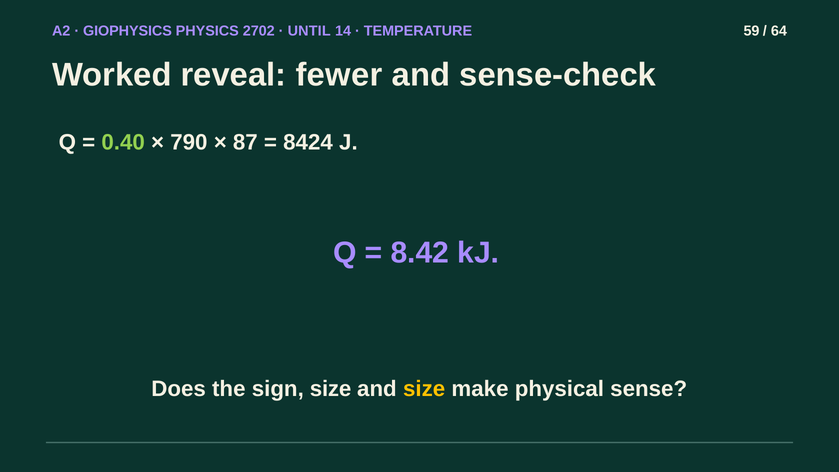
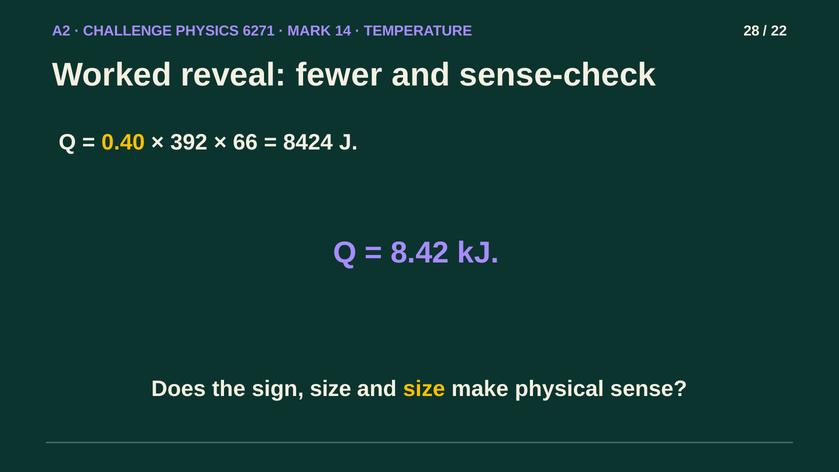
GIOPHYSICS: GIOPHYSICS -> CHALLENGE
2702: 2702 -> 6271
UNTIL: UNTIL -> MARK
59: 59 -> 28
64: 64 -> 22
0.40 colour: light green -> yellow
790: 790 -> 392
87: 87 -> 66
